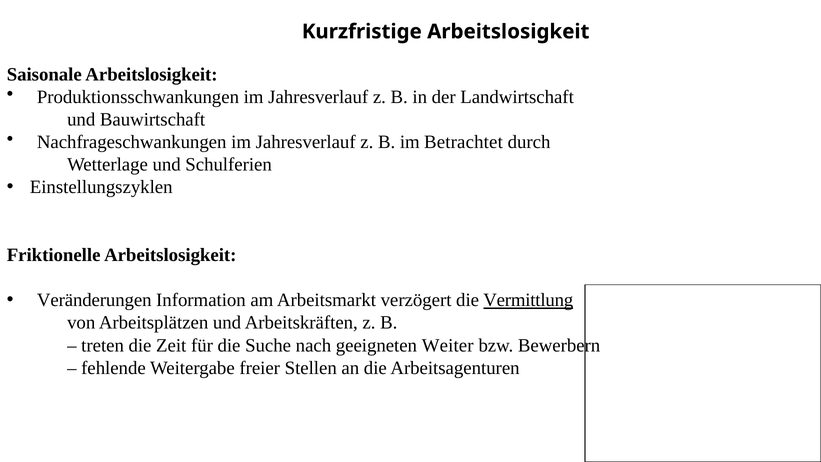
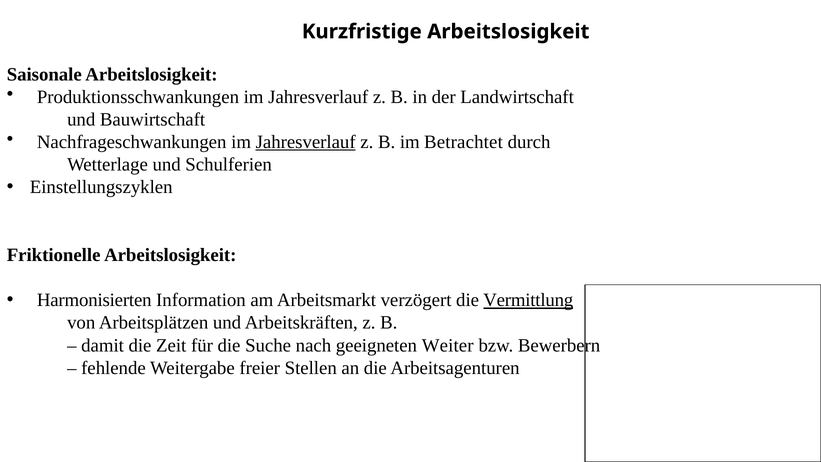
Jahresverlauf at (306, 142) underline: none -> present
Veränderungen: Veränderungen -> Harmonisierten
treten: treten -> damit
